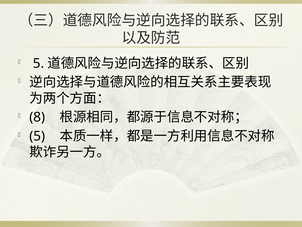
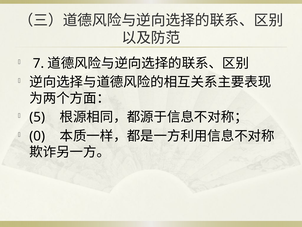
5 at (39, 63): 5 -> 7
8: 8 -> 5
5 at (37, 136): 5 -> 0
